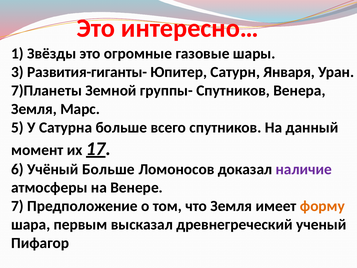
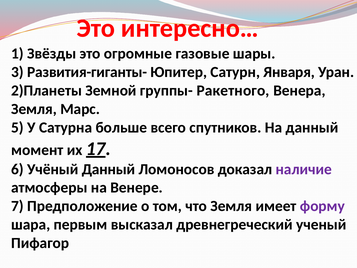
7)Планеты: 7)Планеты -> 2)Планеты
группы- Спутников: Спутников -> Ракетного
Учёный Больше: Больше -> Данный
форму colour: orange -> purple
